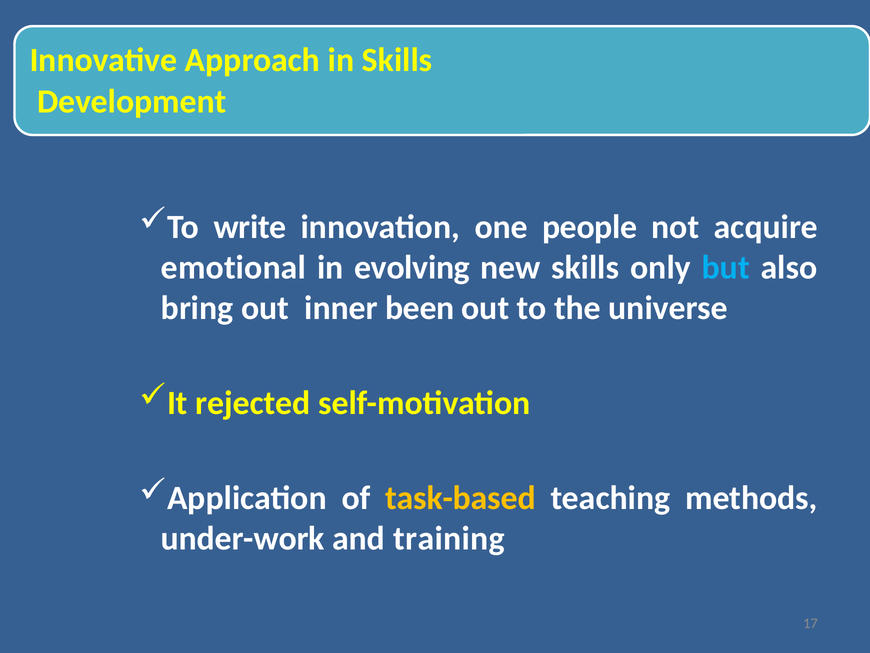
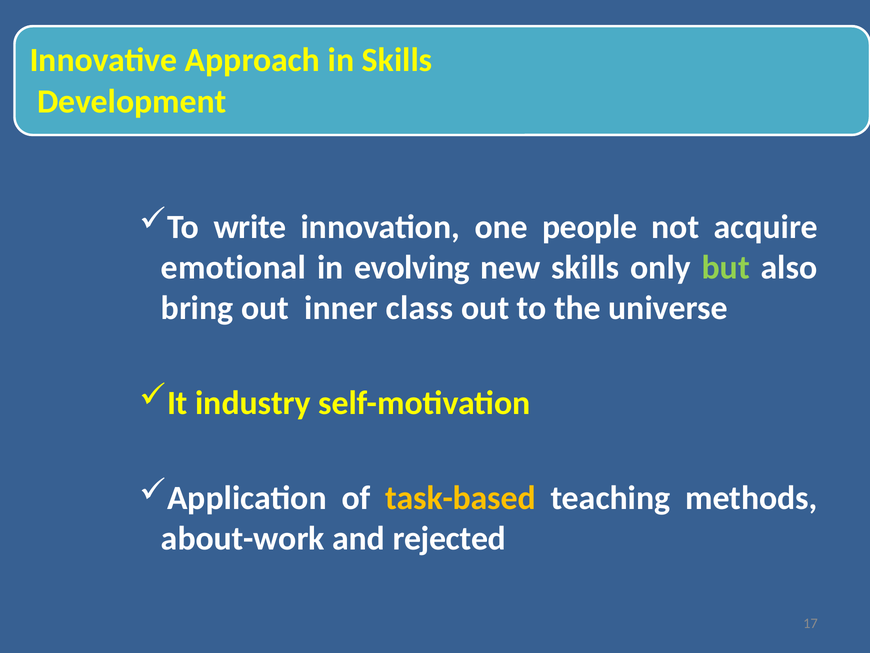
but colour: light blue -> light green
been: been -> class
rejected: rejected -> industry
under-work: under-work -> about-work
training: training -> rejected
